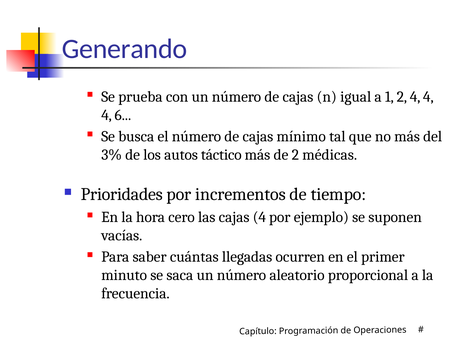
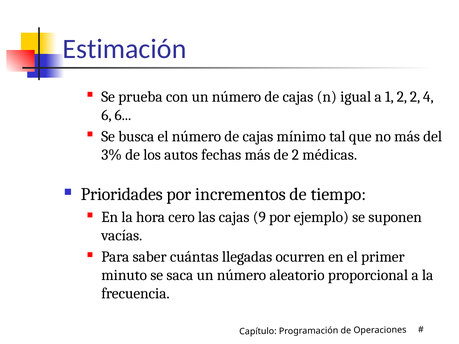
Generando: Generando -> Estimación
2 4: 4 -> 2
4 at (107, 115): 4 -> 6
táctico: táctico -> fechas
cajas 4: 4 -> 9
